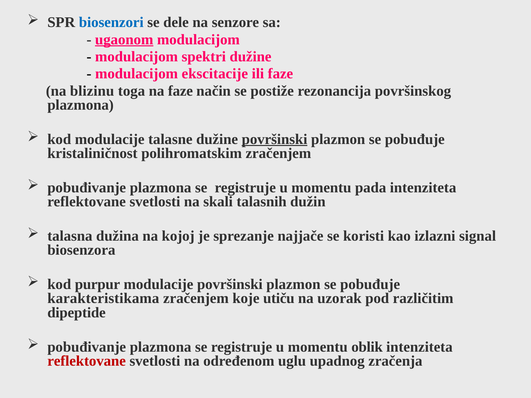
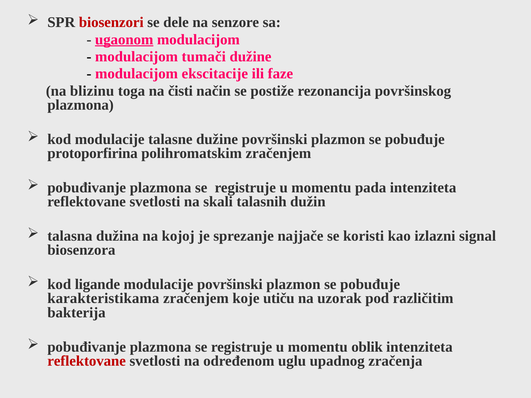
biosenzori colour: blue -> red
spektri: spektri -> tumači
na faze: faze -> čisti
površinski at (275, 139) underline: present -> none
kristaliničnost: kristaliničnost -> protoporfirina
purpur: purpur -> ligande
dipeptide: dipeptide -> bakterija
